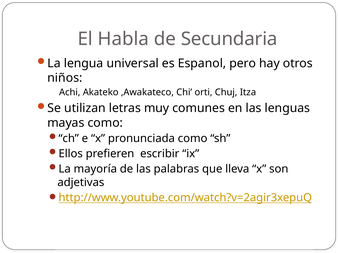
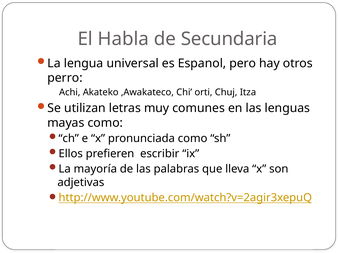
niños: niños -> perro
